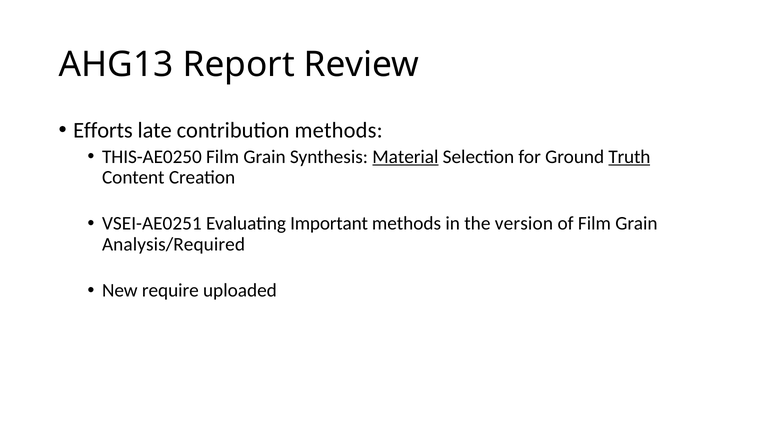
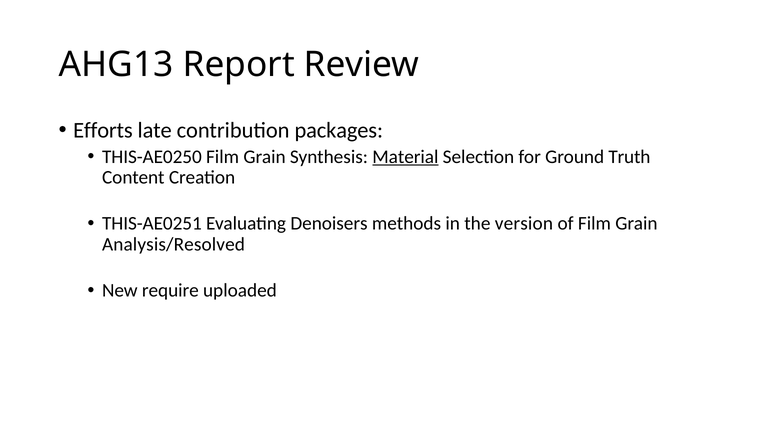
contribution methods: methods -> packages
Truth underline: present -> none
VSEI-AE0251: VSEI-AE0251 -> THIS-AE0251
Important: Important -> Denoisers
Analysis/Required: Analysis/Required -> Analysis/Resolved
